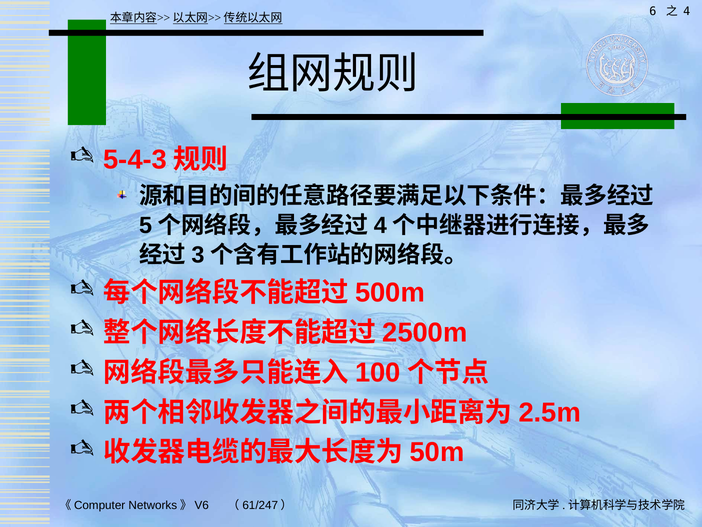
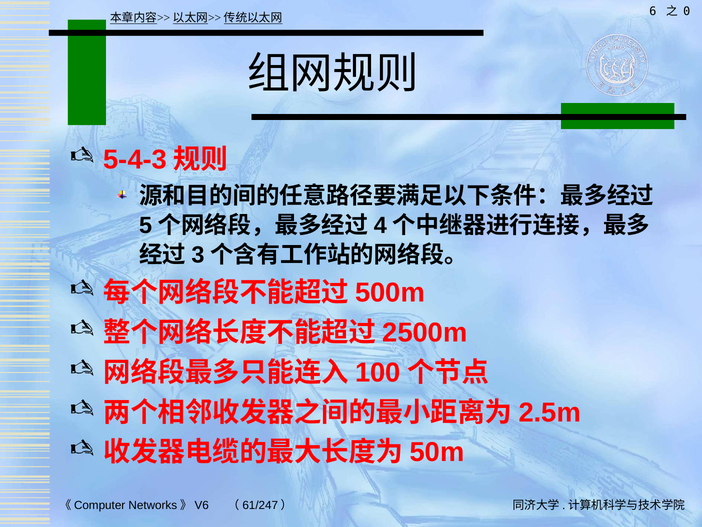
4: 4 -> 0
